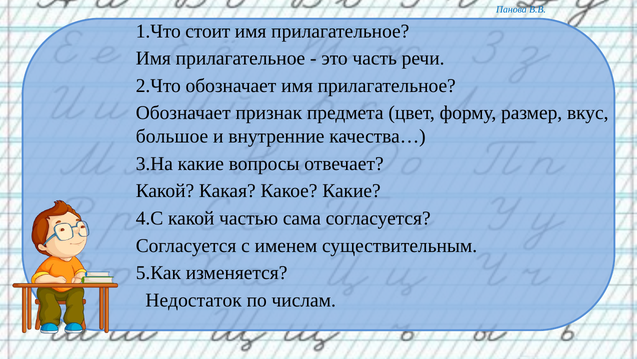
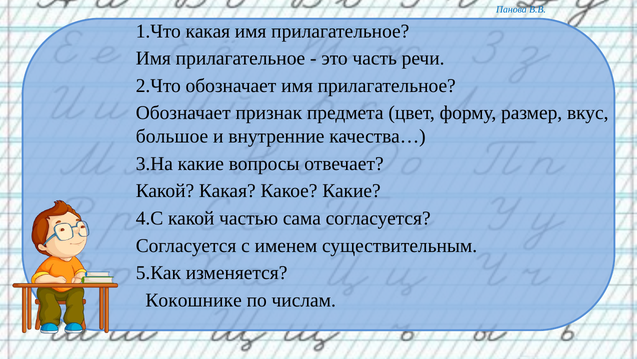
1.Что стоит: стоит -> какая
Недостаток: Недостаток -> Кокошнике
